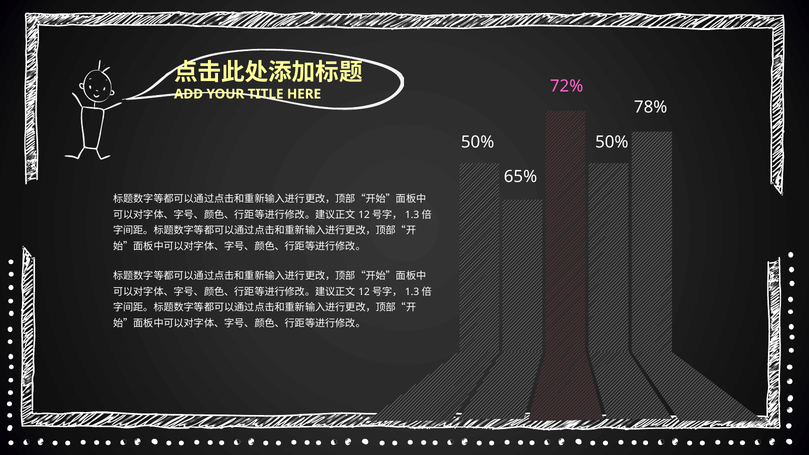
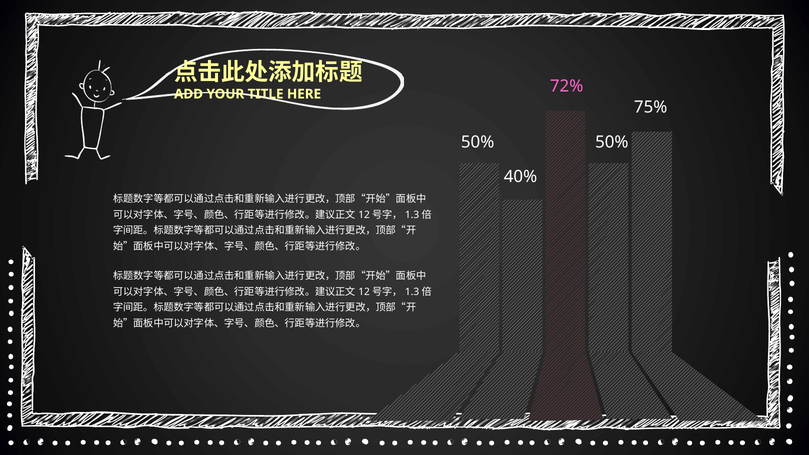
78%: 78% -> 75%
65%: 65% -> 40%
